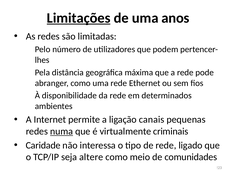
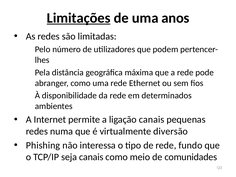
numa underline: present -> none
criminais: criminais -> diversão
Caridade: Caridade -> Phishing
ligado: ligado -> fundo
seja altere: altere -> canais
